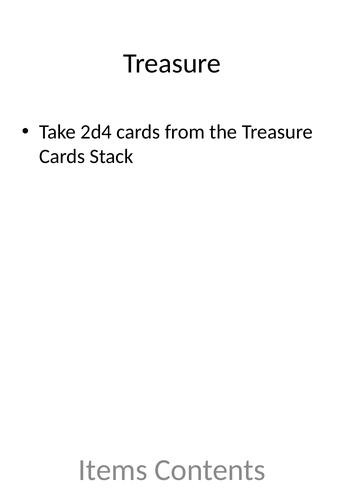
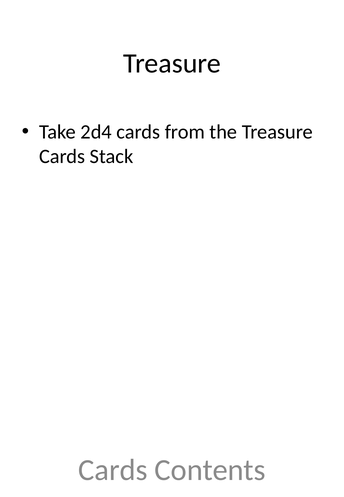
Items at (113, 470): Items -> Cards
